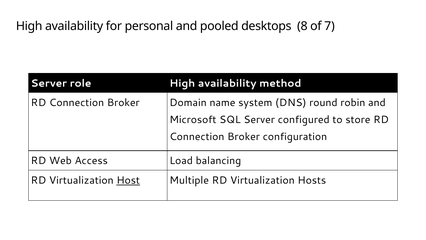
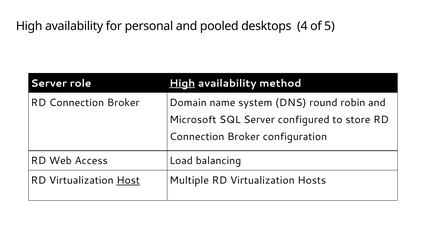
8: 8 -> 4
7: 7 -> 5
High at (182, 83) underline: none -> present
